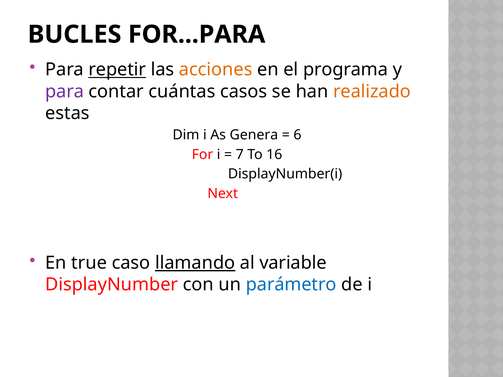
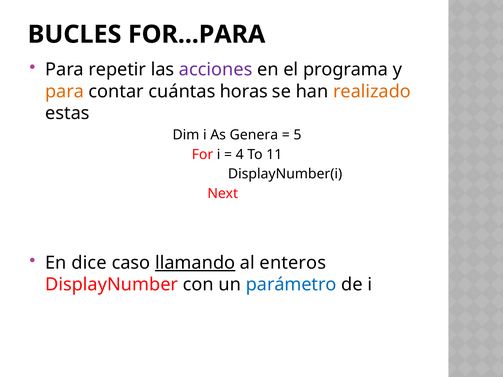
repetir underline: present -> none
acciones colour: orange -> purple
para at (65, 91) colour: purple -> orange
casos: casos -> horas
6: 6 -> 5
7: 7 -> 4
16: 16 -> 11
true: true -> dice
variable: variable -> enteros
